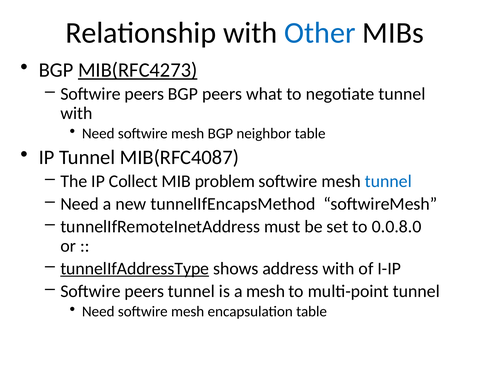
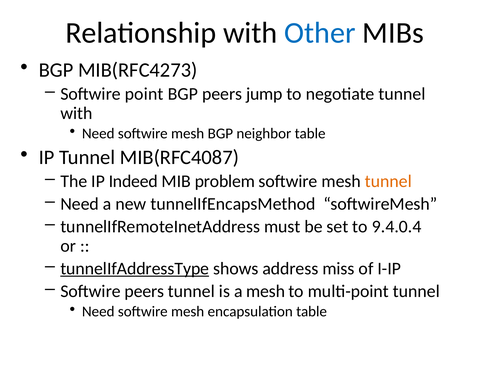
MIB(RFC4273 underline: present -> none
peers at (144, 94): peers -> point
what: what -> jump
Collect: Collect -> Indeed
tunnel at (388, 181) colour: blue -> orange
0.0.8.0: 0.0.8.0 -> 9.4.0.4
address with: with -> miss
